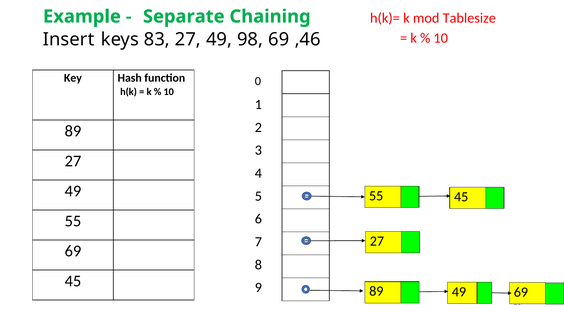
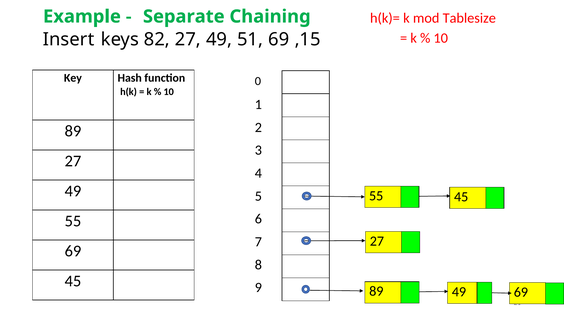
83: 83 -> 82
98: 98 -> 51
,46: ,46 -> ,15
